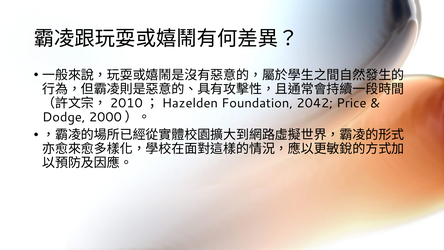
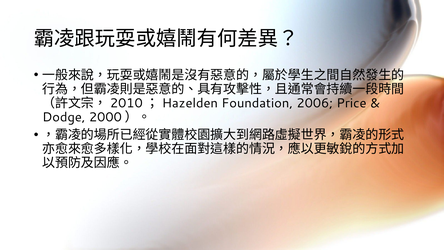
2042: 2042 -> 2006
